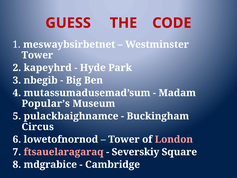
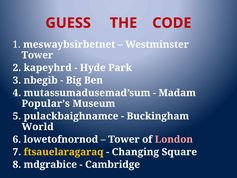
Circus: Circus -> World
ftsauelaragaraq colour: pink -> yellow
Severskiy: Severskiy -> Changing
